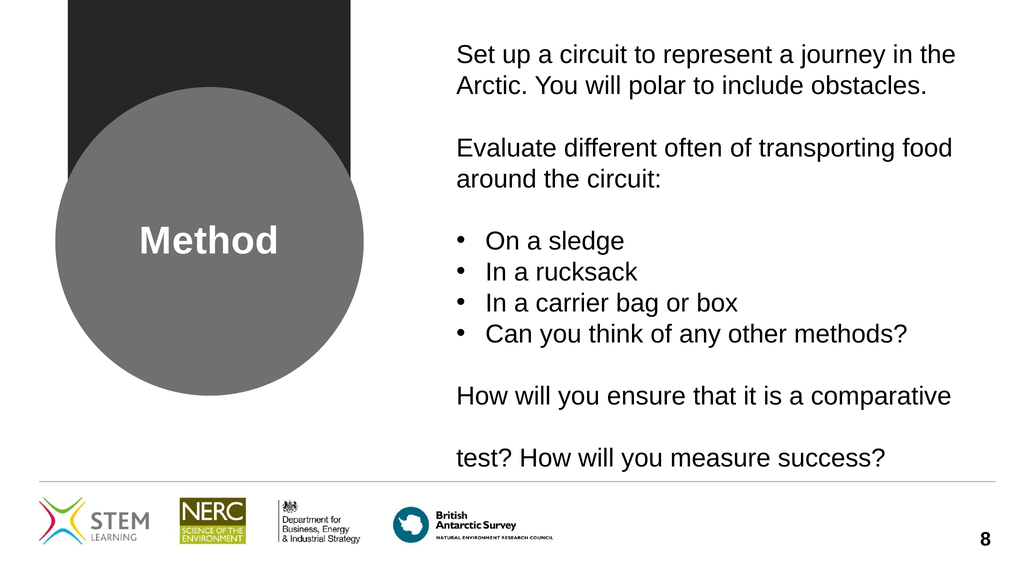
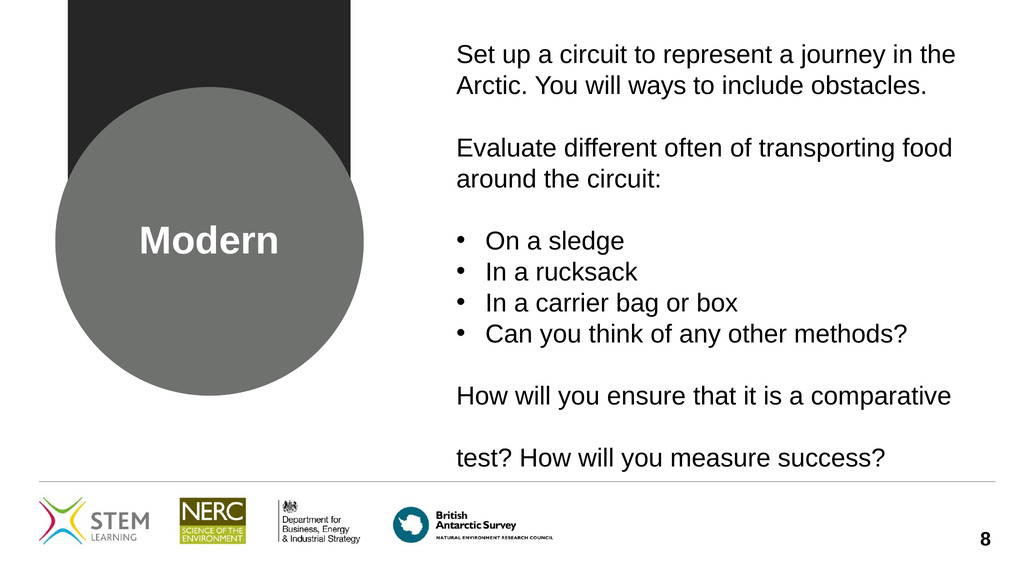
polar: polar -> ways
Method: Method -> Modern
